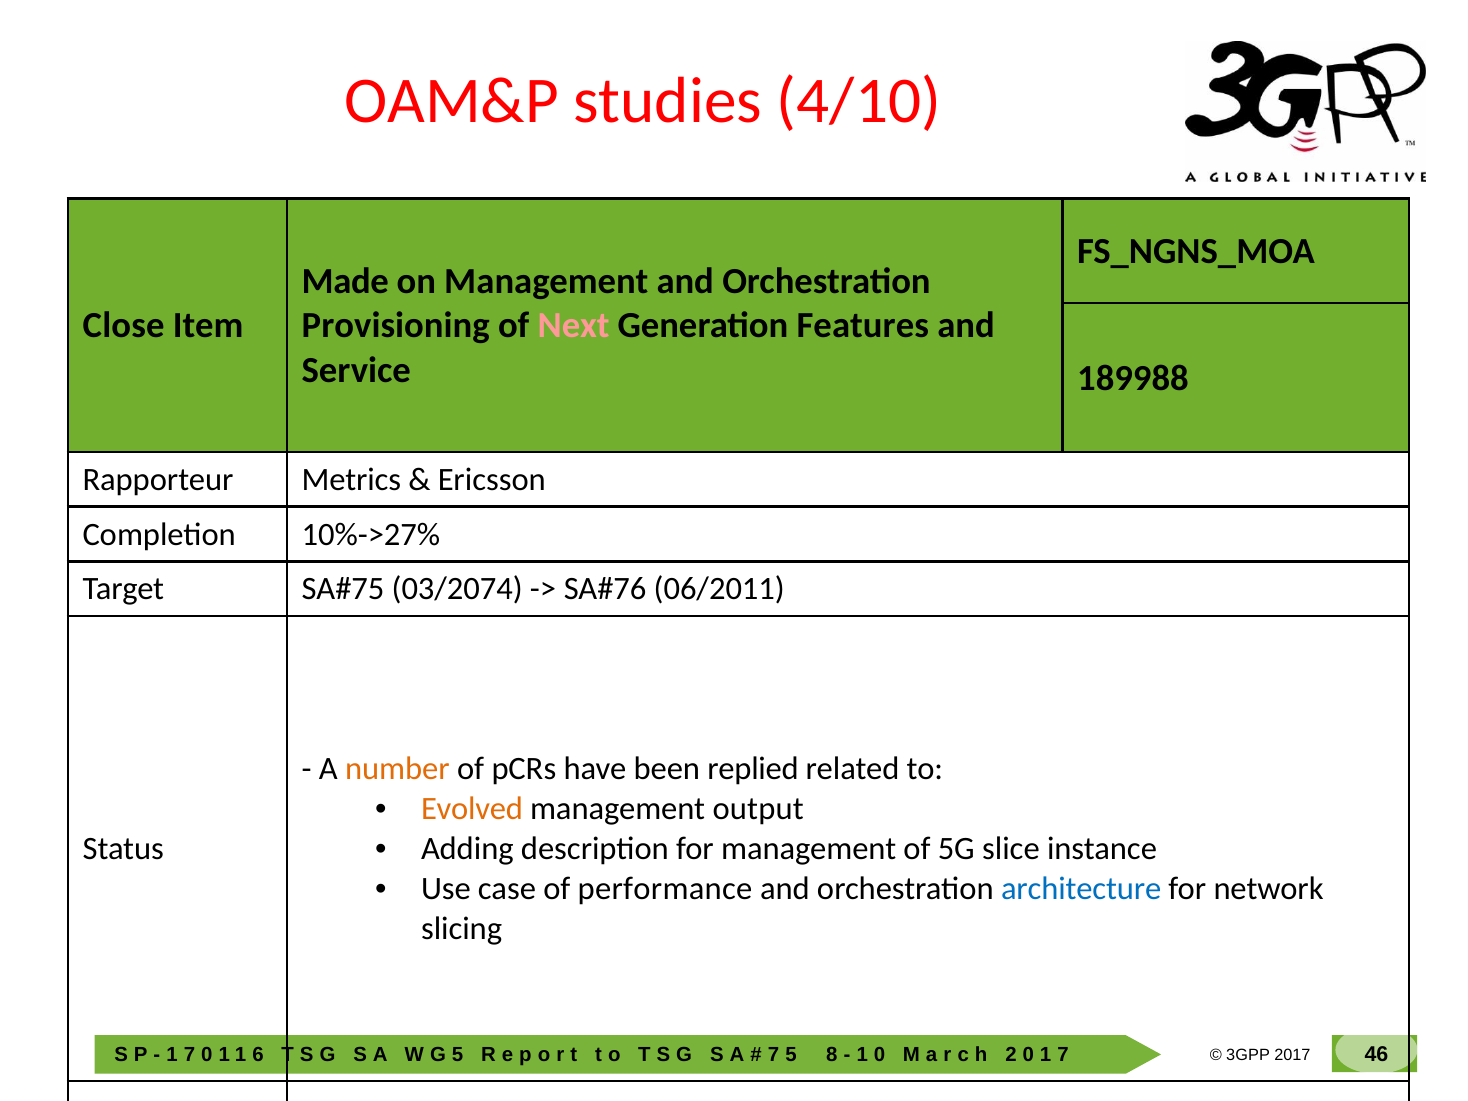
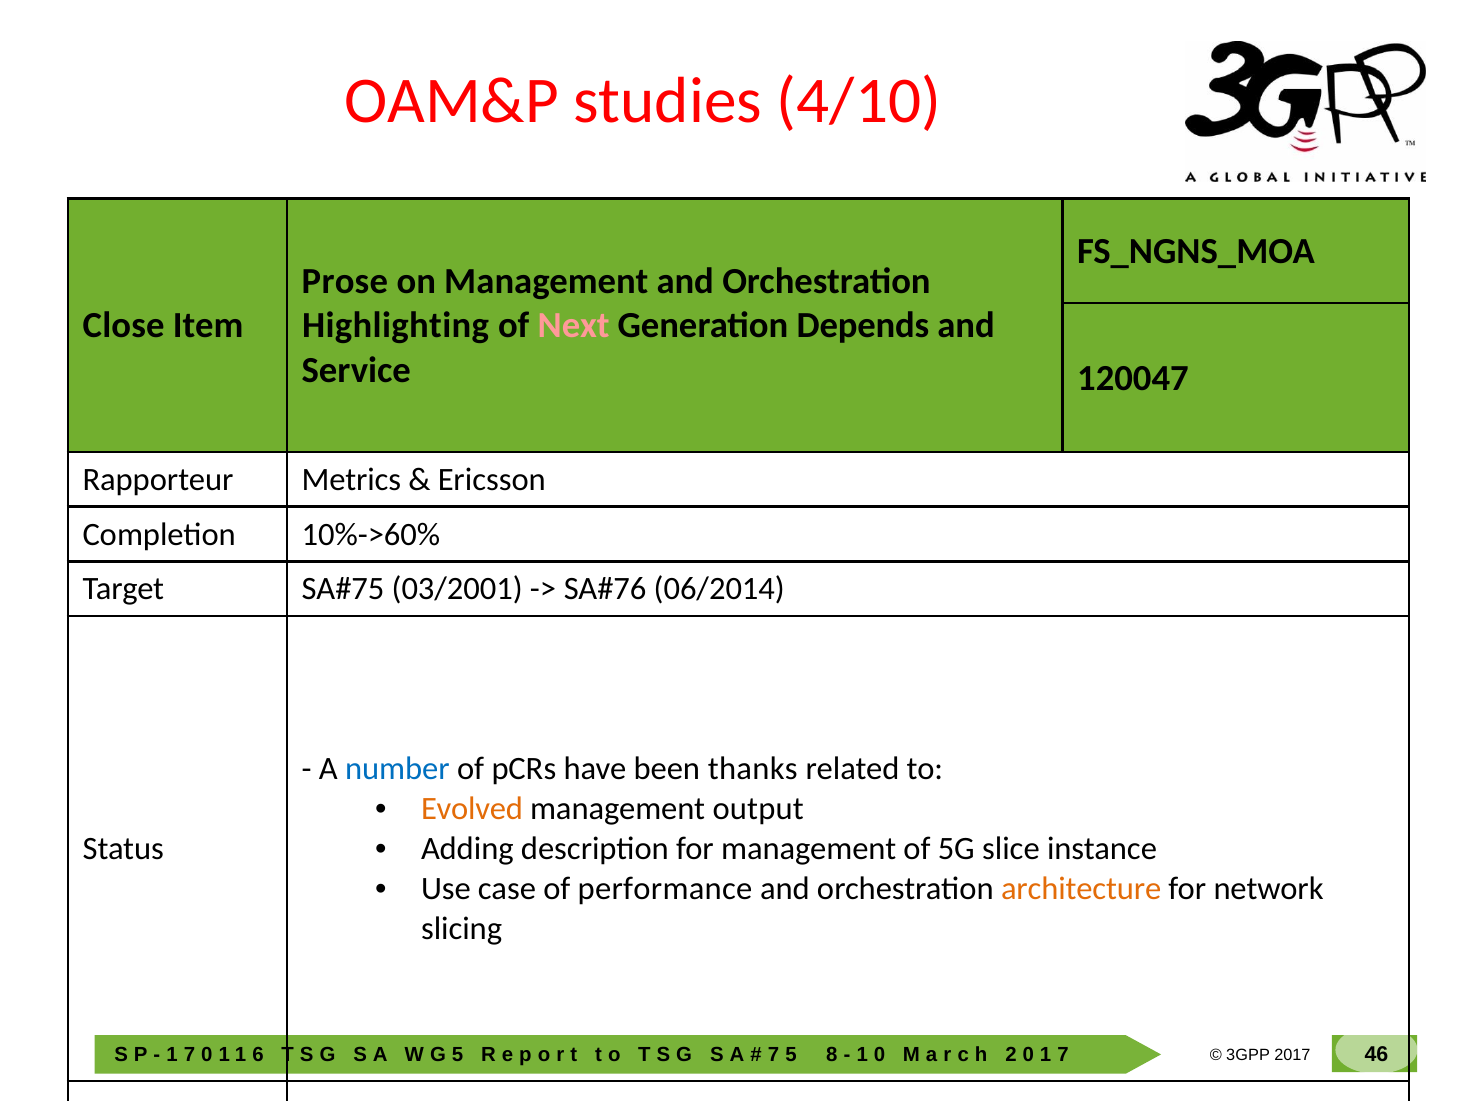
Made: Made -> Prose
Provisioning: Provisioning -> Highlighting
Features: Features -> Depends
189988: 189988 -> 120047
10%->27%: 10%->27% -> 10%->60%
03/2074: 03/2074 -> 03/2001
06/2011: 06/2011 -> 06/2014
number colour: orange -> blue
replied: replied -> thanks
architecture colour: blue -> orange
